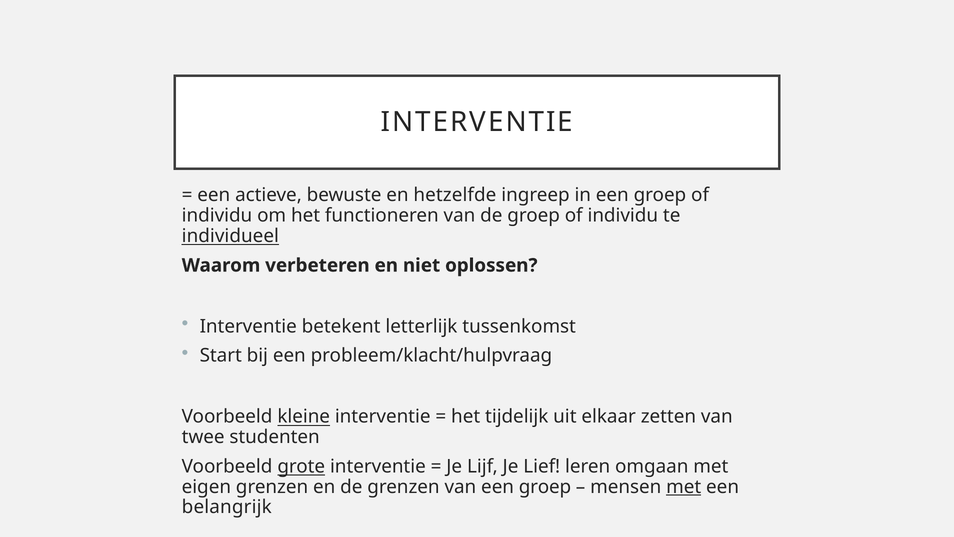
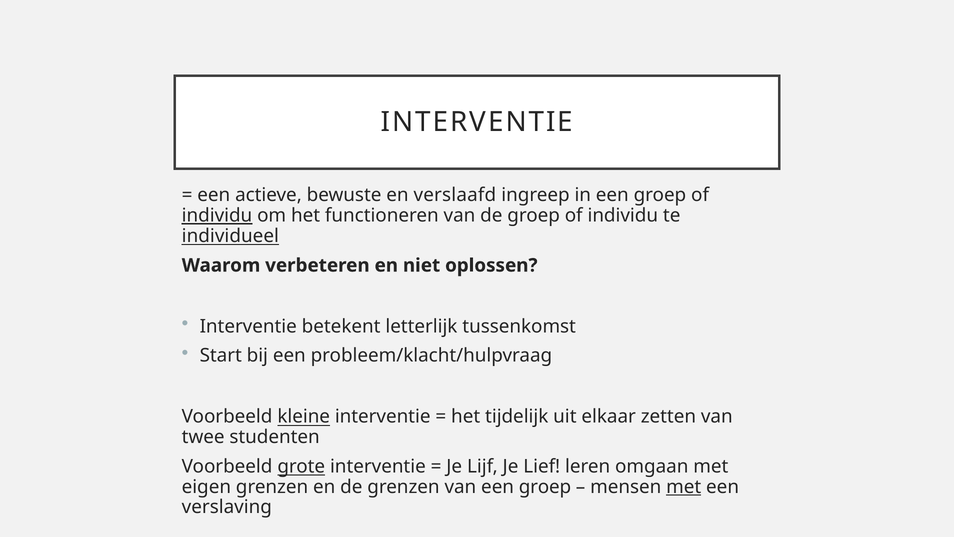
hetzelfde: hetzelfde -> verslaafd
individu at (217, 215) underline: none -> present
belangrijk: belangrijk -> verslaving
